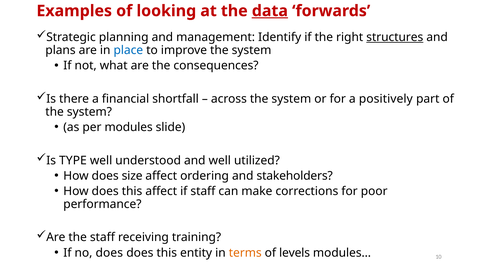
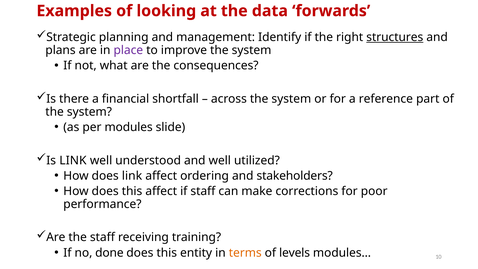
data underline: present -> none
place colour: blue -> purple
positively: positively -> reference
Is TYPE: TYPE -> LINK
does size: size -> link
no does: does -> done
